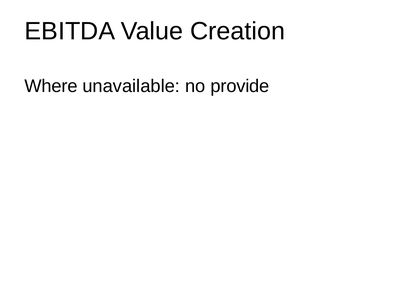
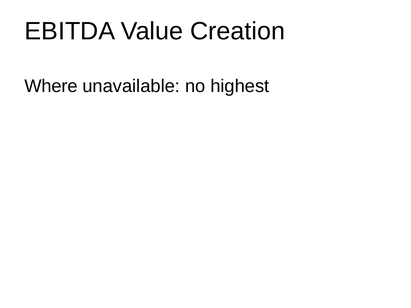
provide: provide -> highest
